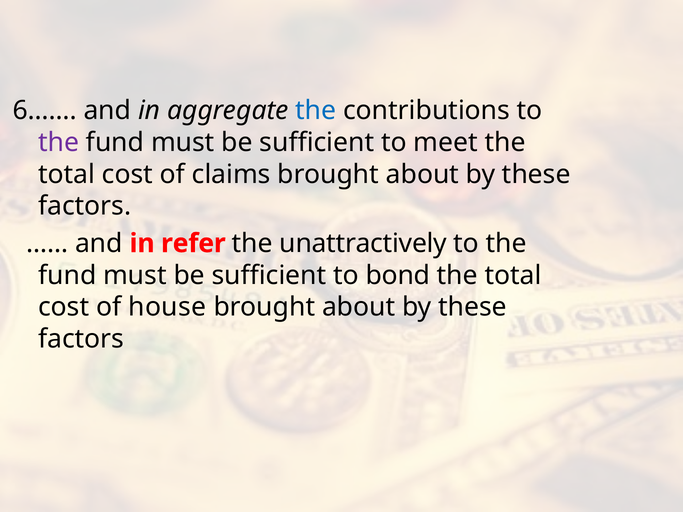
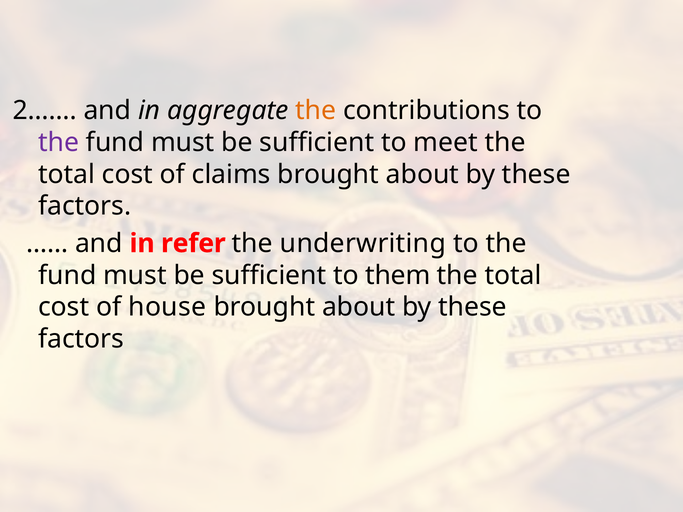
6……: 6…… -> 2……
the at (316, 111) colour: blue -> orange
unattractively: unattractively -> underwriting
bond: bond -> them
